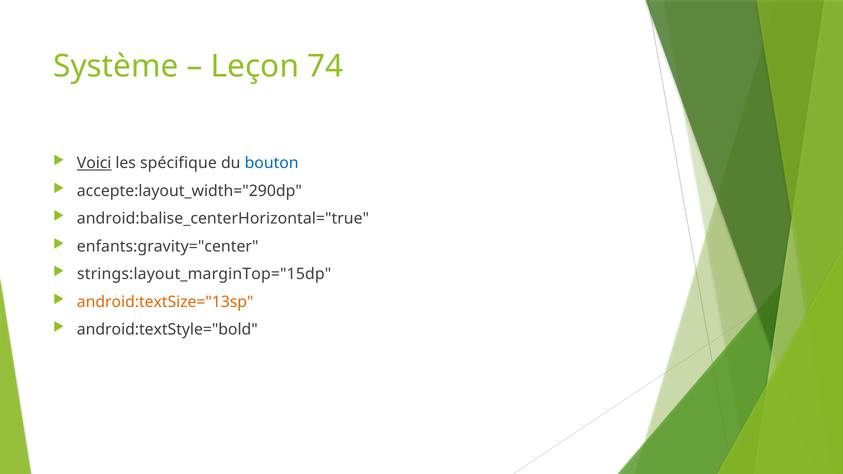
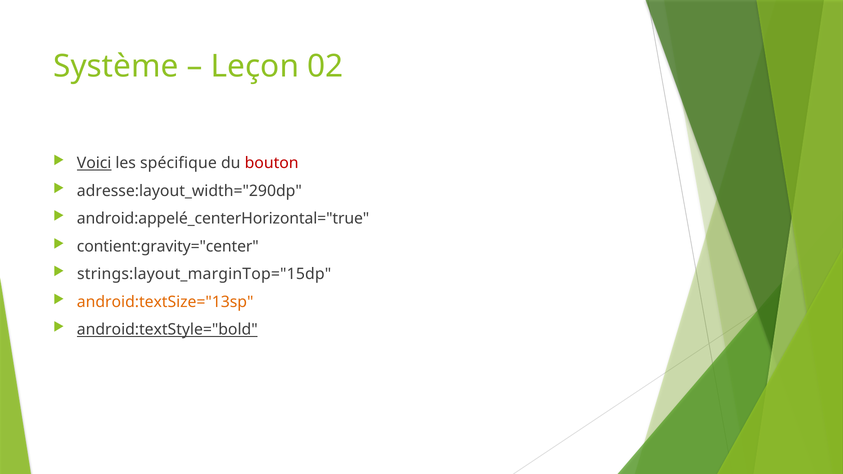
74: 74 -> 02
bouton colour: blue -> red
accepte:layout_width="290dp: accepte:layout_width="290dp -> adresse:layout_width="290dp
android:balise_centerHorizontal="true: android:balise_centerHorizontal="true -> android:appelé_centerHorizontal="true
enfants:gravity="center: enfants:gravity="center -> contient:gravity="center
android:textStyle="bold underline: none -> present
